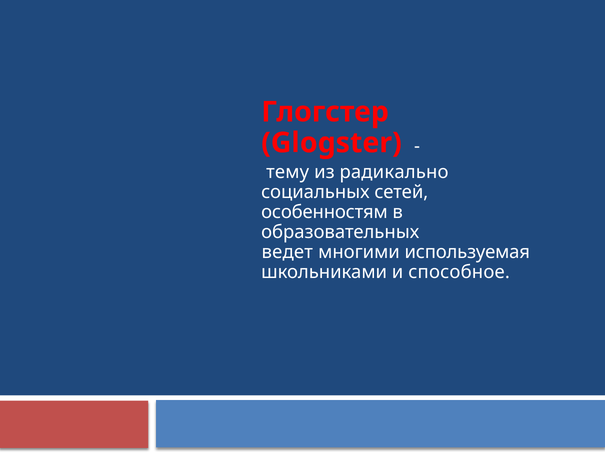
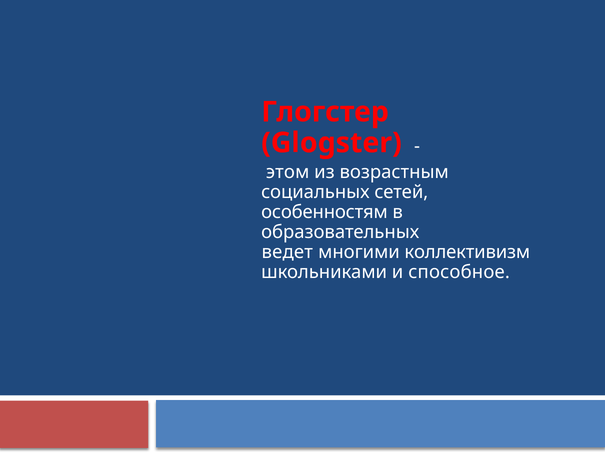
тему: тему -> этом
радикально: радикально -> возрастным
используемая: используемая -> коллективизм
